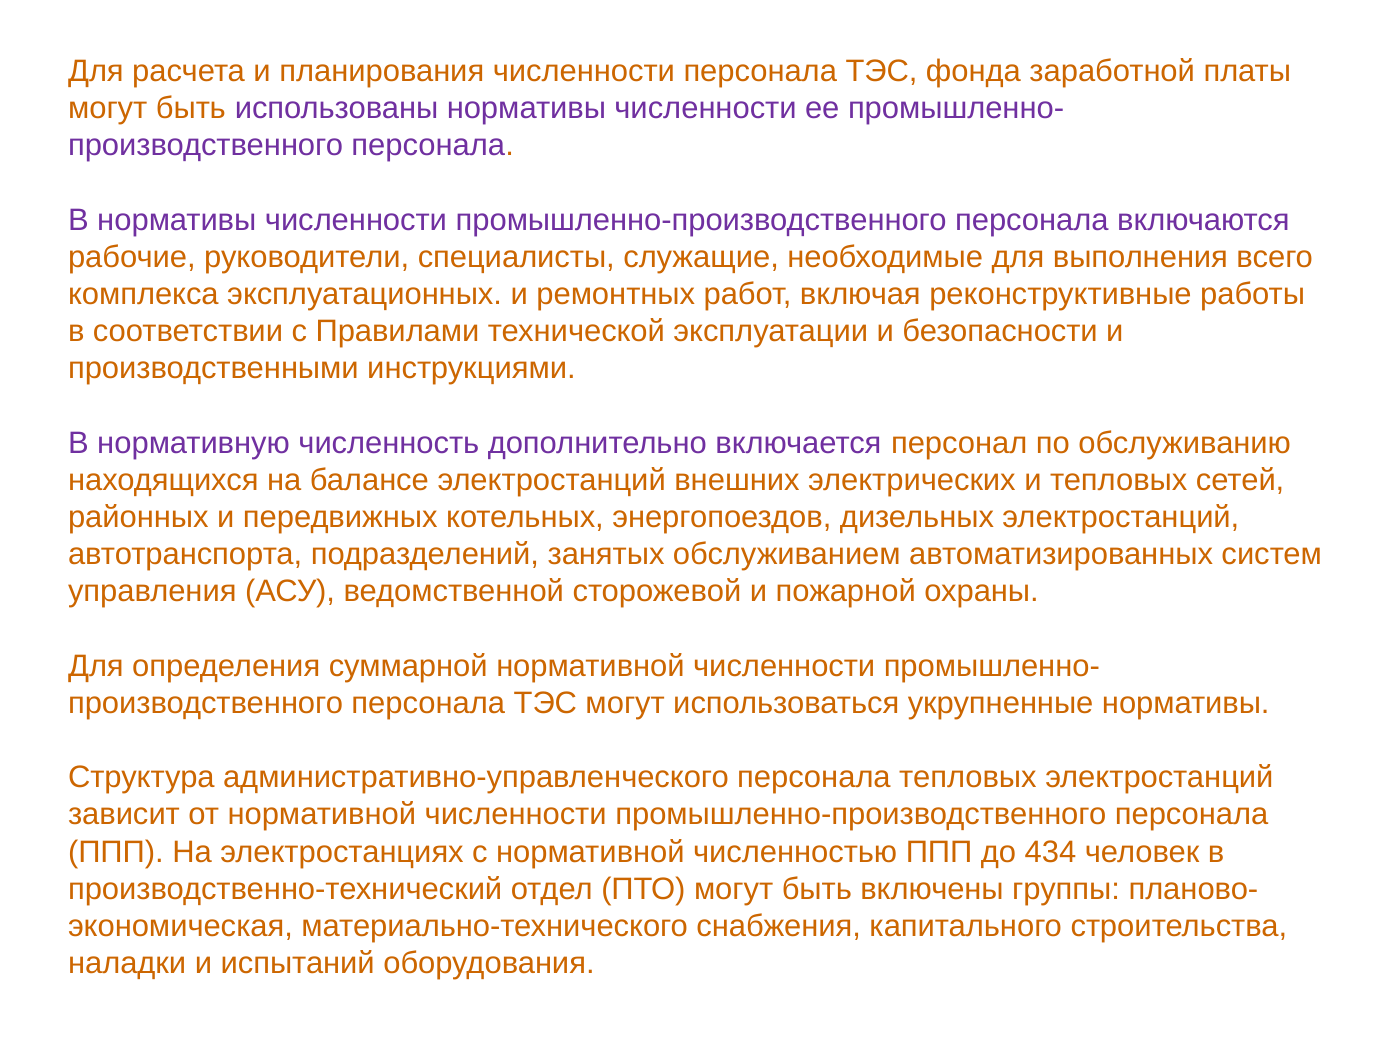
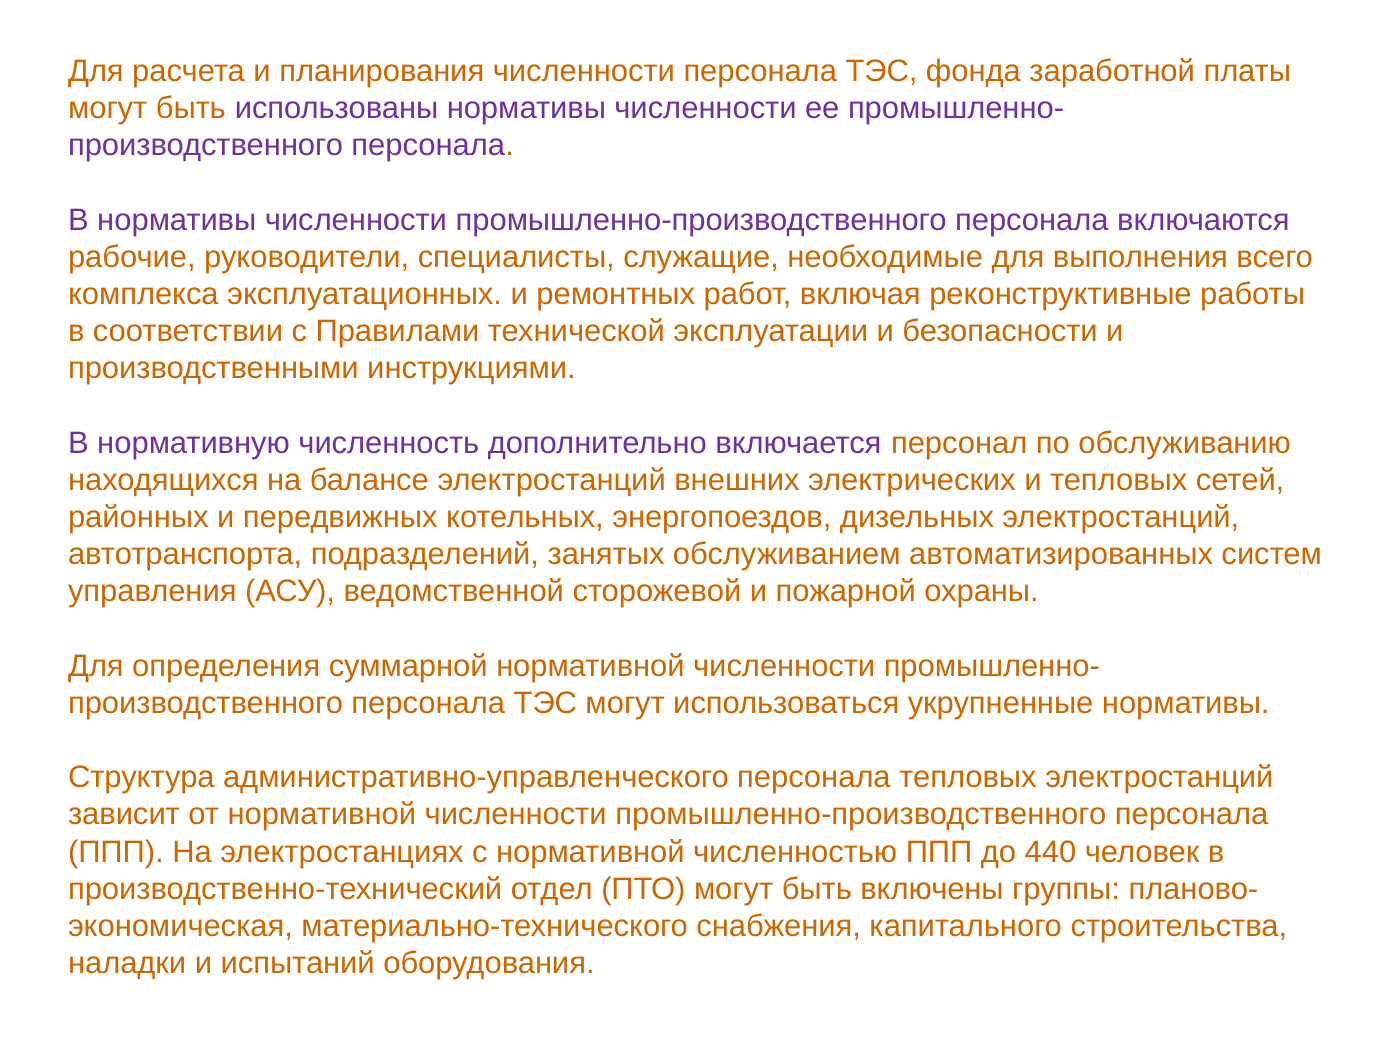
434: 434 -> 440
